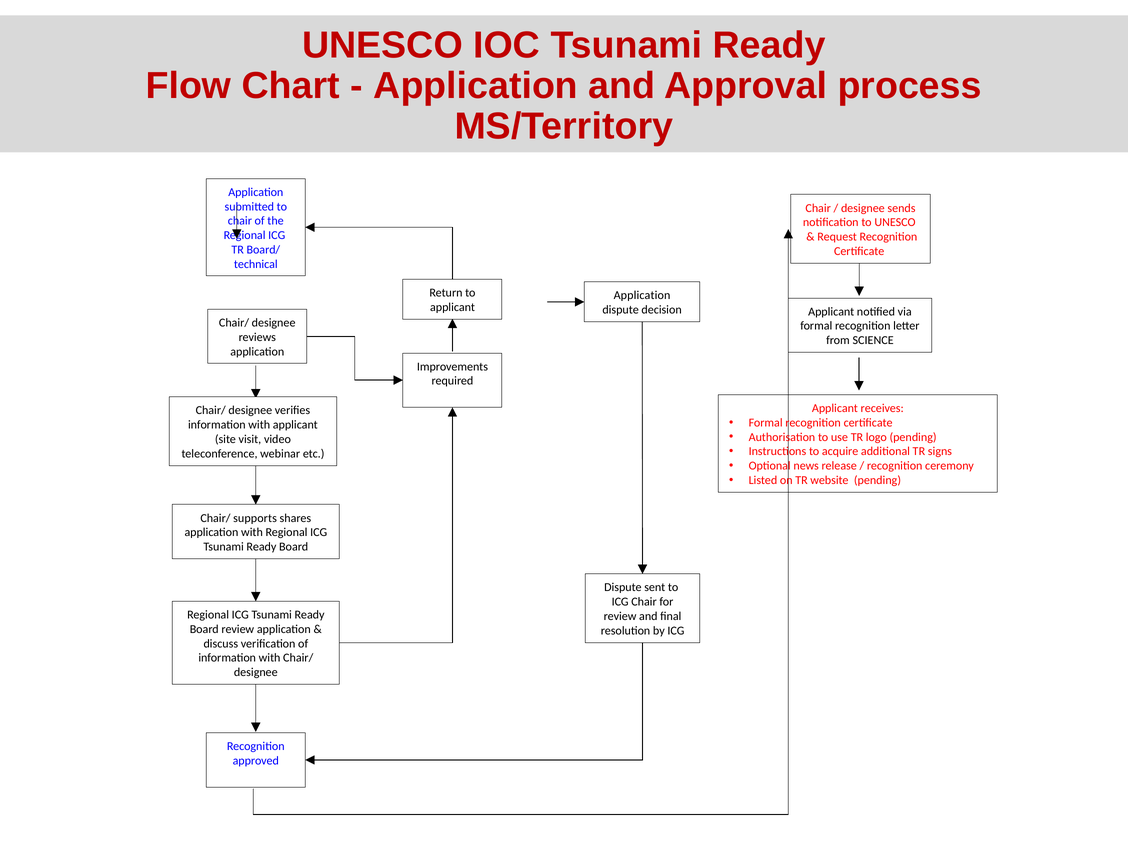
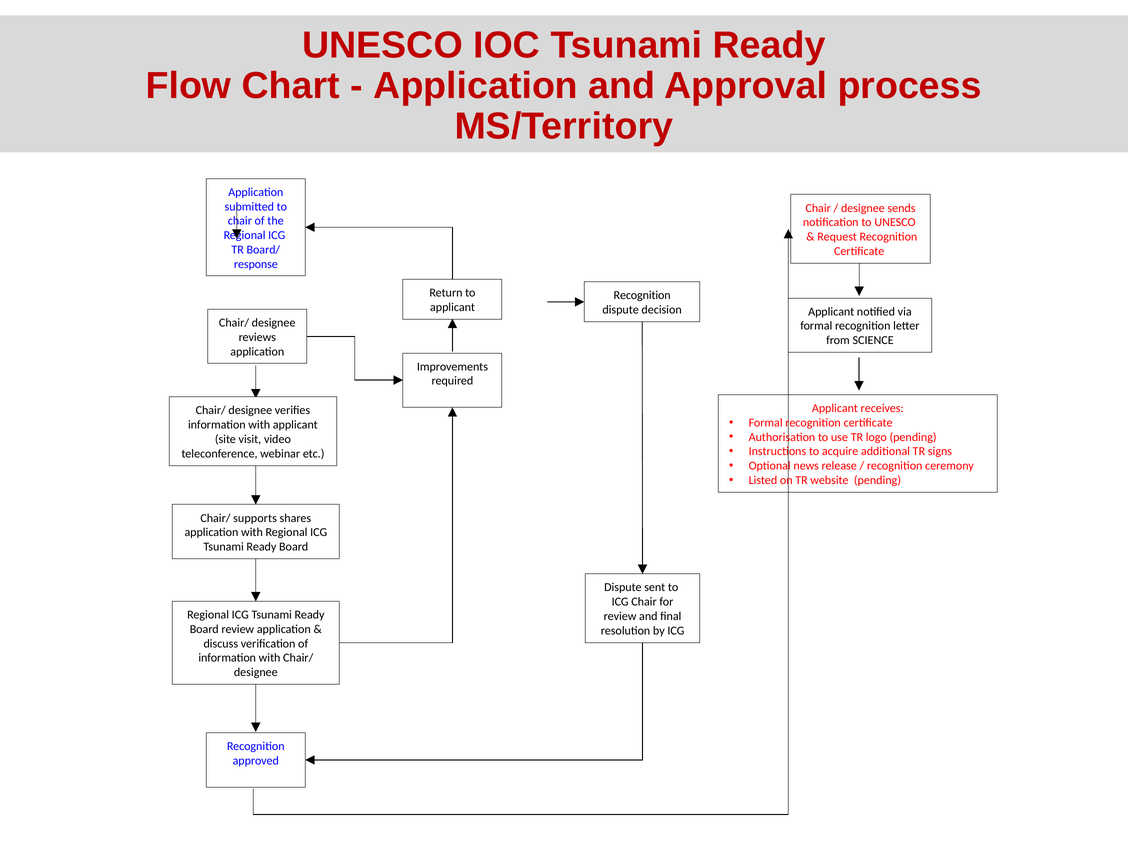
technical: technical -> response
Application at (642, 296): Application -> Recognition
